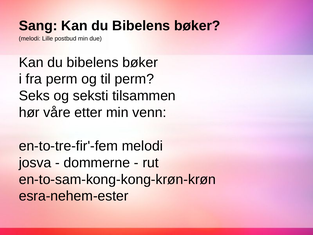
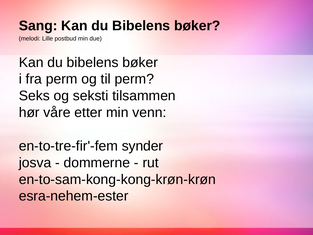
en-to-tre-fir'-fem melodi: melodi -> synder
